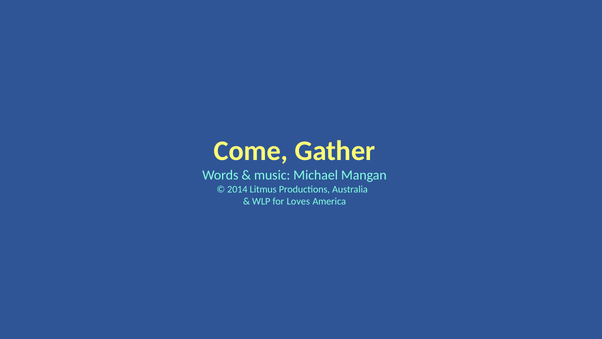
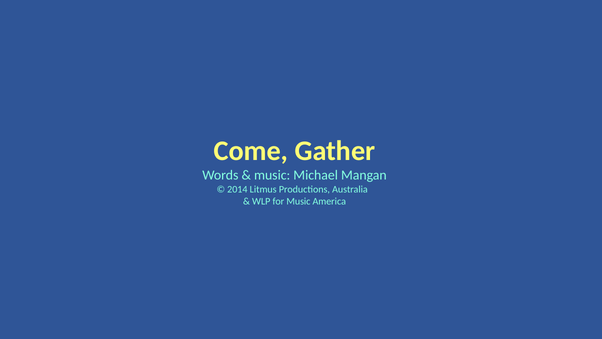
for Loves: Loves -> Music
